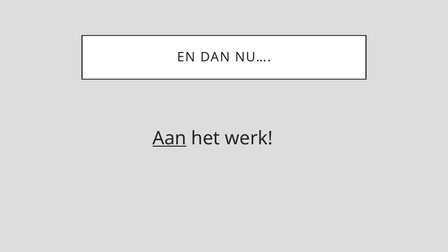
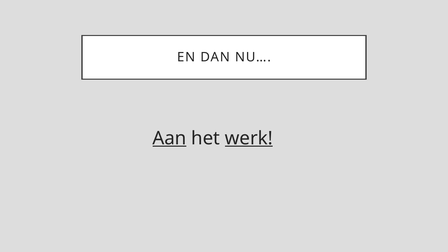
werk underline: none -> present
